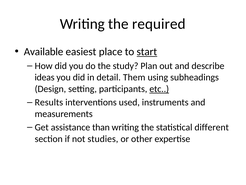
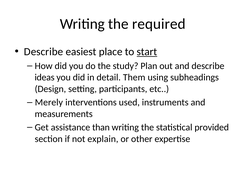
Available at (44, 52): Available -> Describe
etc underline: present -> none
Results: Results -> Merely
different: different -> provided
studies: studies -> explain
